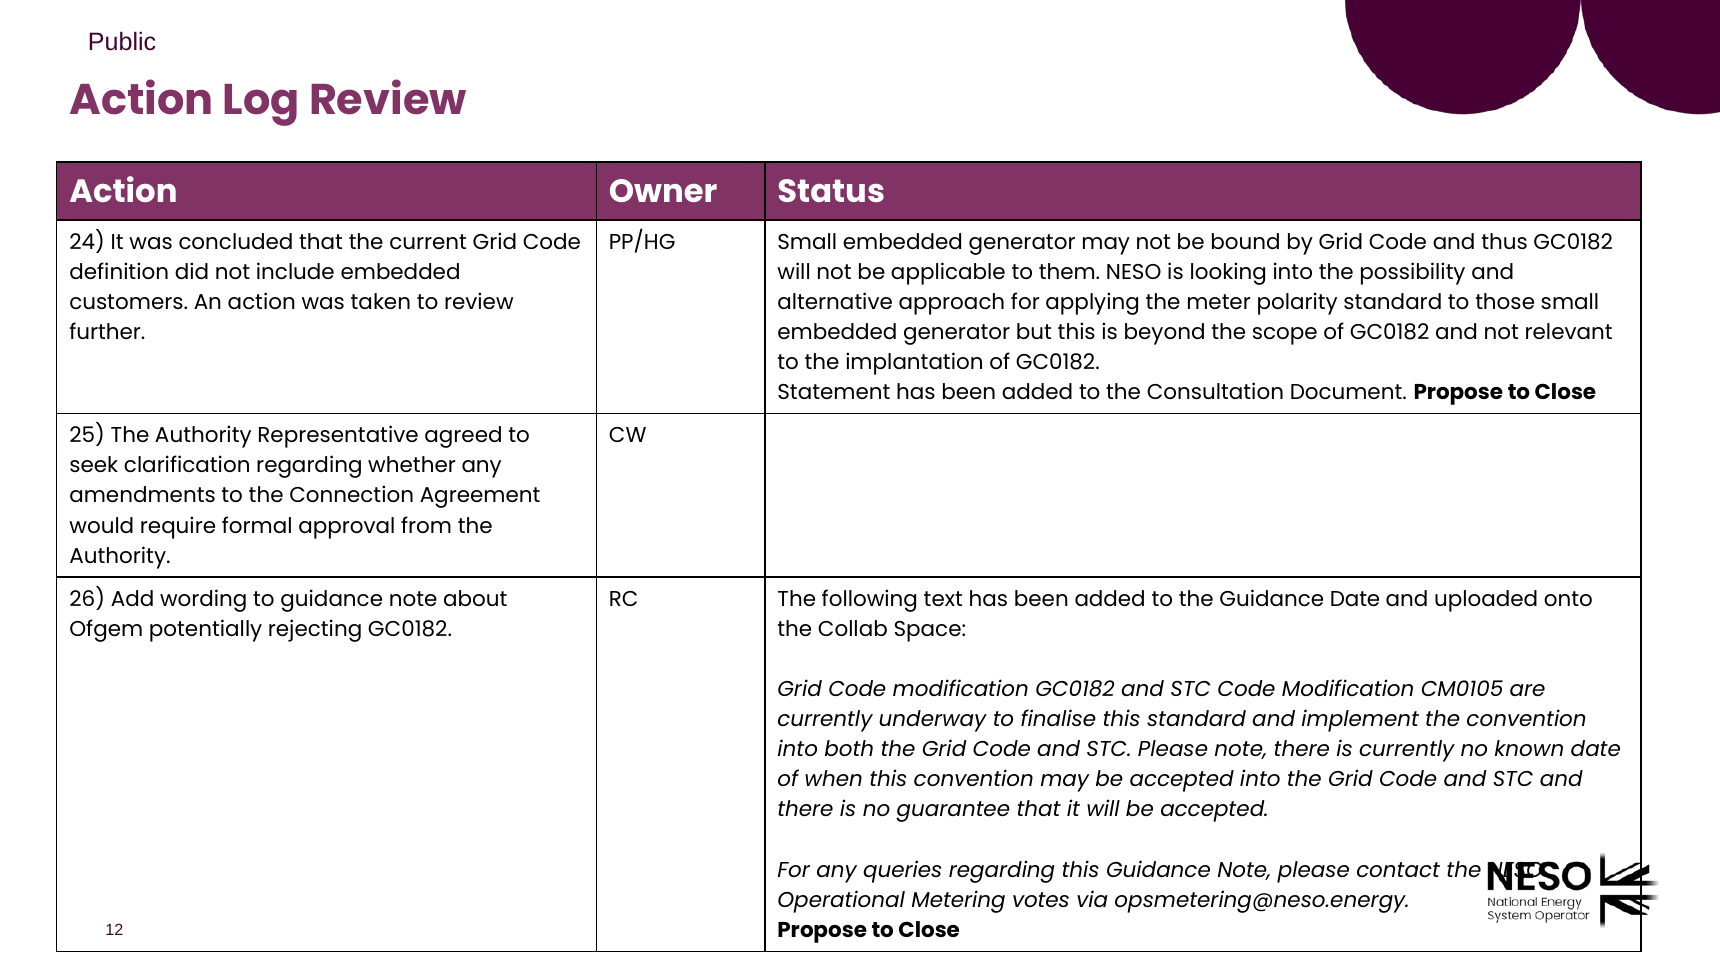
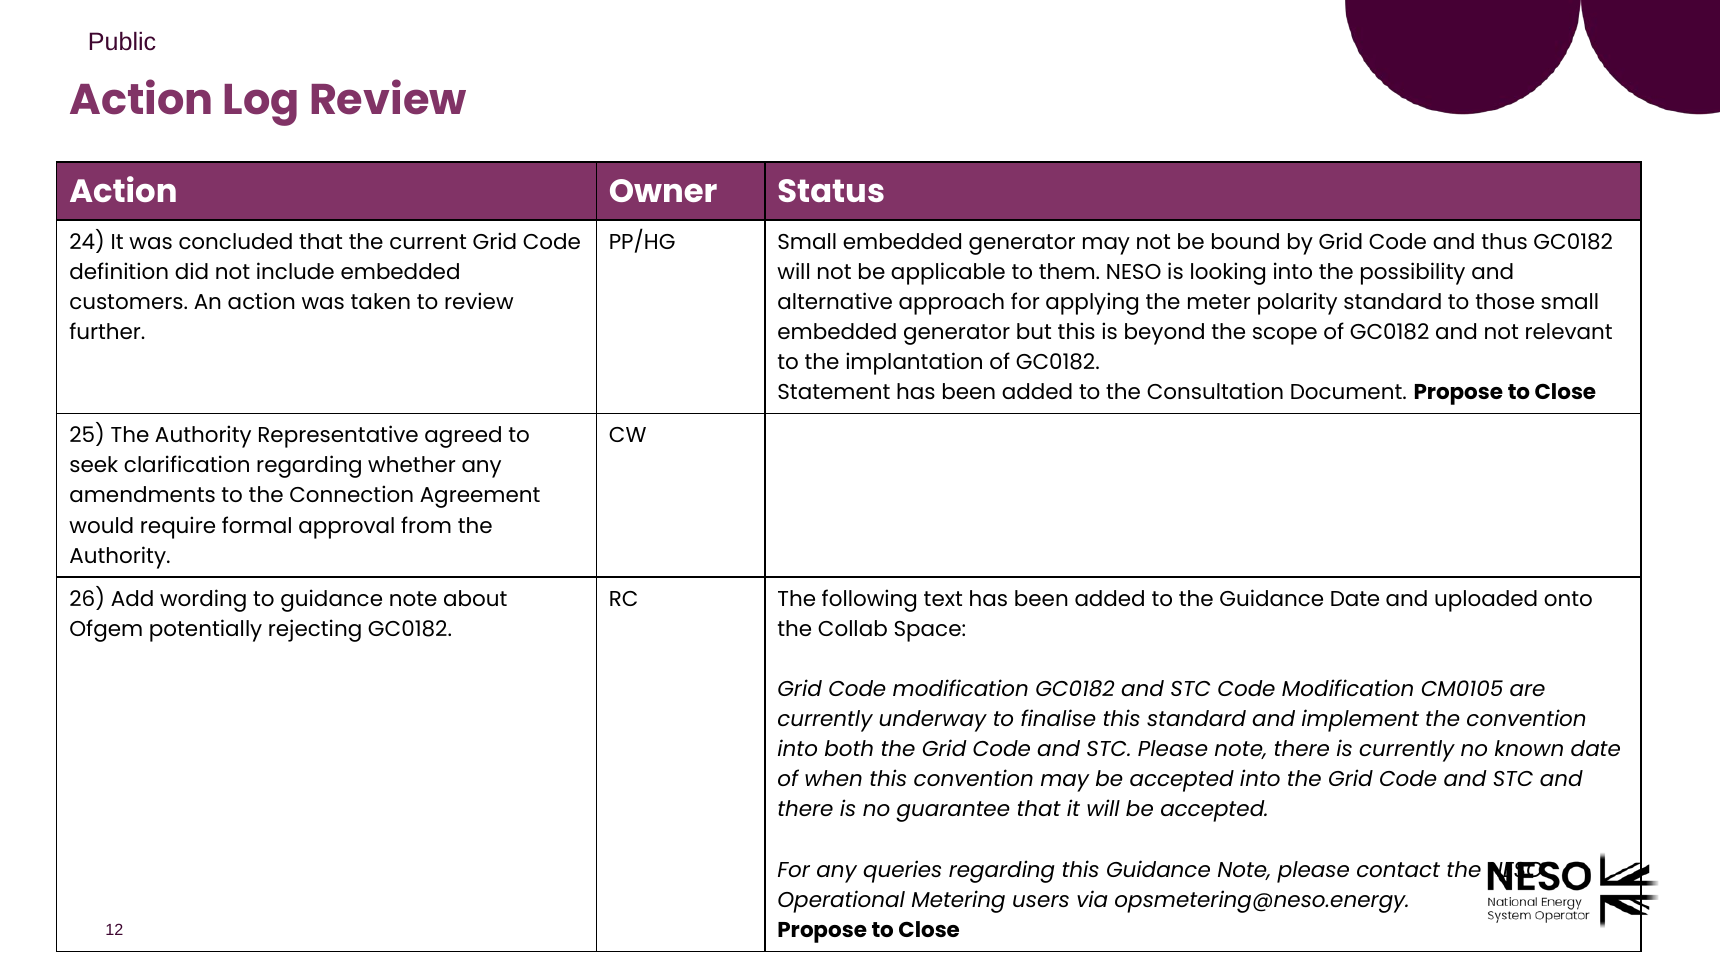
votes: votes -> users
